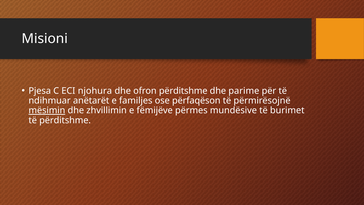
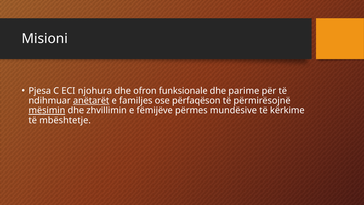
ofron përditshme: përditshme -> funksionale
anëtarët underline: none -> present
burimet: burimet -> kërkime
të përditshme: përditshme -> mbështetje
